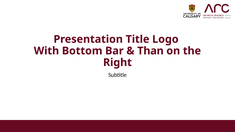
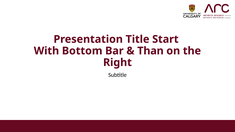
Logo: Logo -> Start
